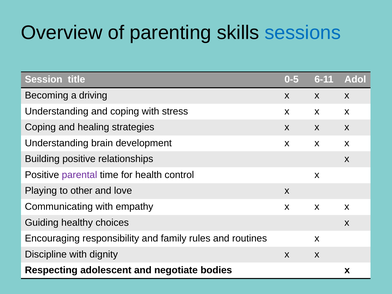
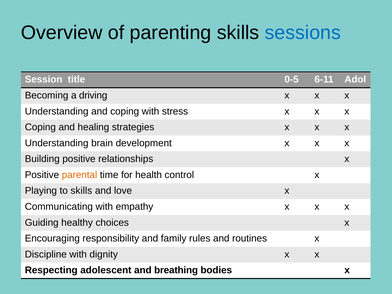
parental colour: purple -> orange
to other: other -> skills
negotiate: negotiate -> breathing
